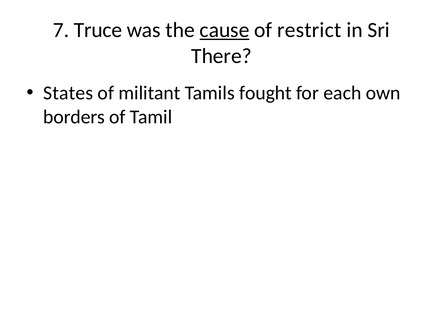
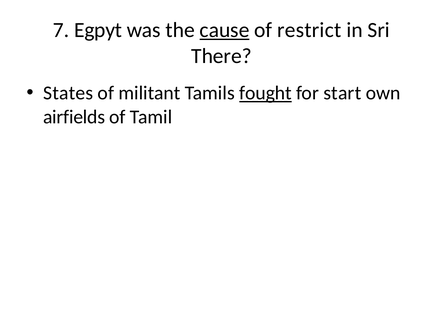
Truce: Truce -> Egpyt
fought underline: none -> present
each: each -> start
borders: borders -> airfields
